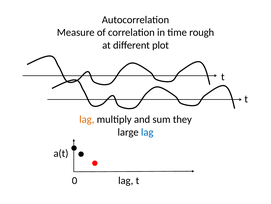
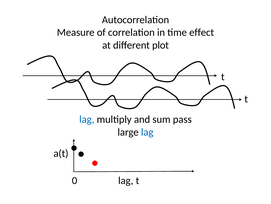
rough: rough -> effect
lag at (87, 119) colour: orange -> blue
they: they -> pass
